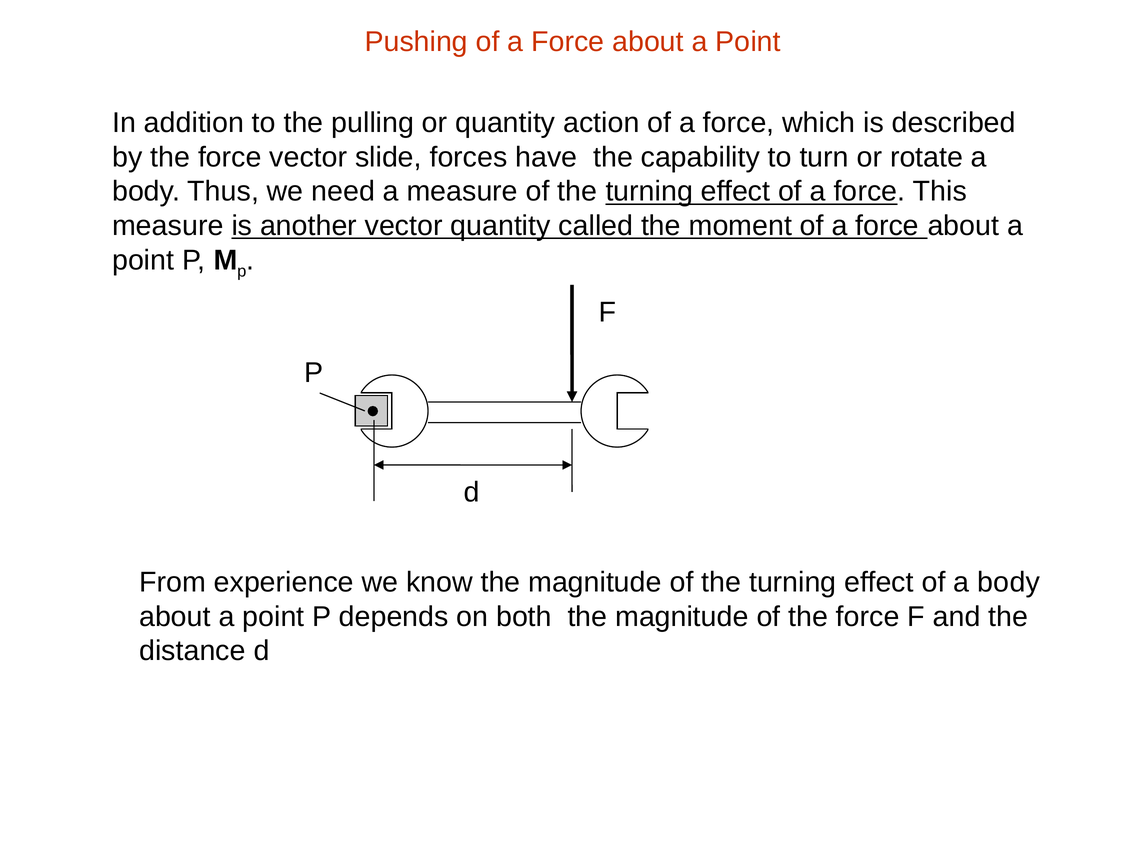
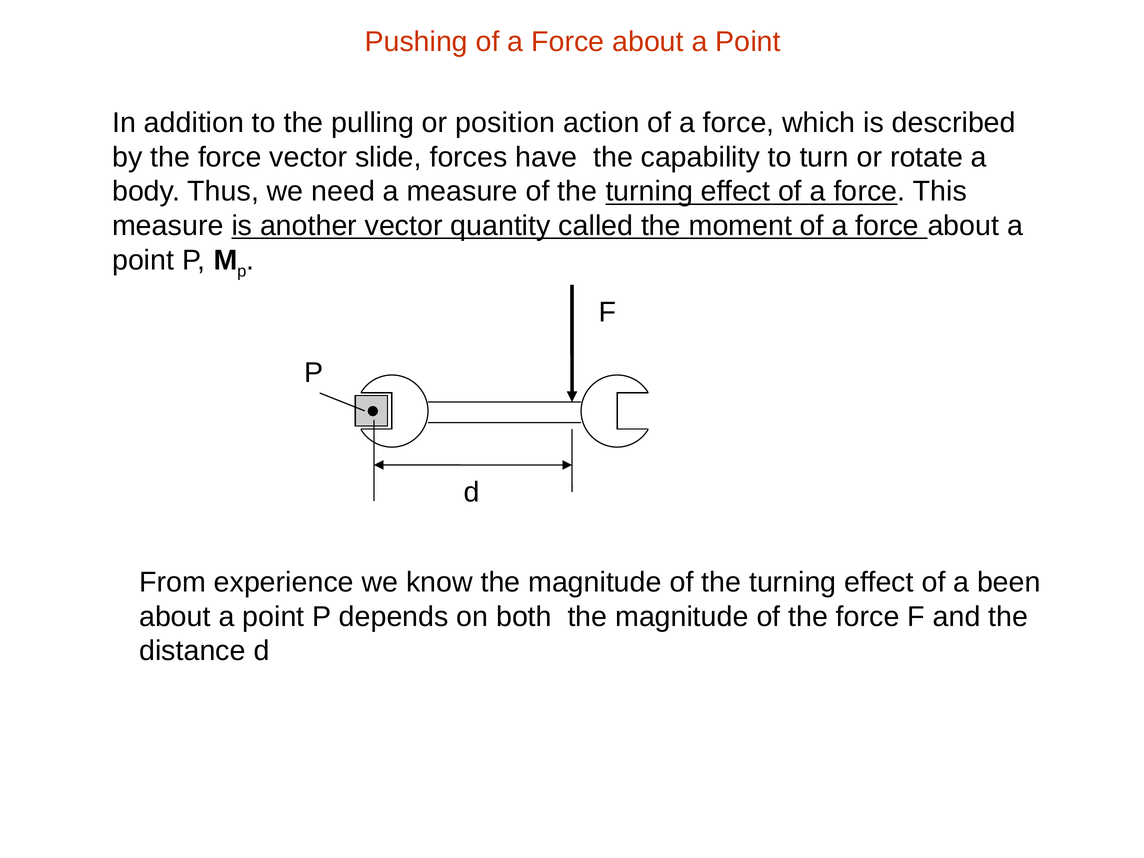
or quantity: quantity -> position
of a body: body -> been
